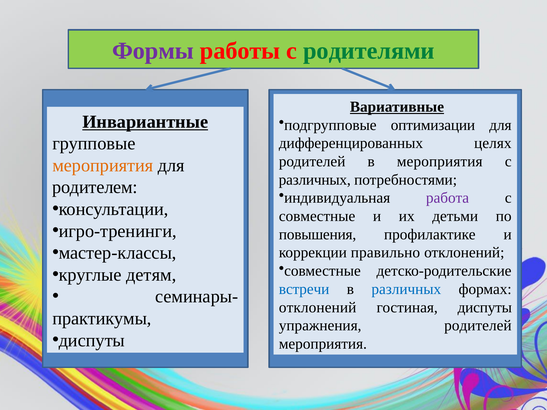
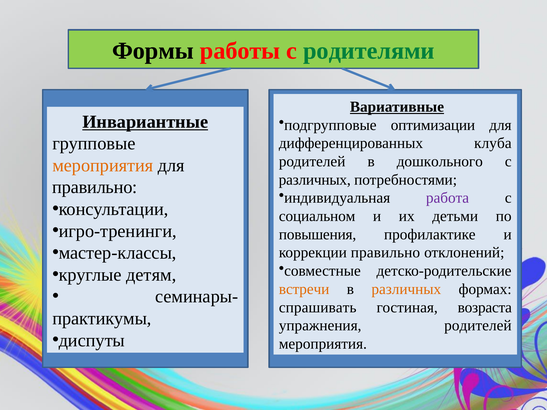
Формы colour: purple -> black
целях: целях -> клуба
в мероприятия: мероприятия -> дошкольного
родителем at (95, 187): родителем -> правильно
совместные at (317, 216): совместные -> социальном
встречи colour: blue -> orange
различных at (406, 289) colour: blue -> orange
отклонений at (318, 308): отклонений -> спрашивать
гостиная диспуты: диспуты -> возраста
